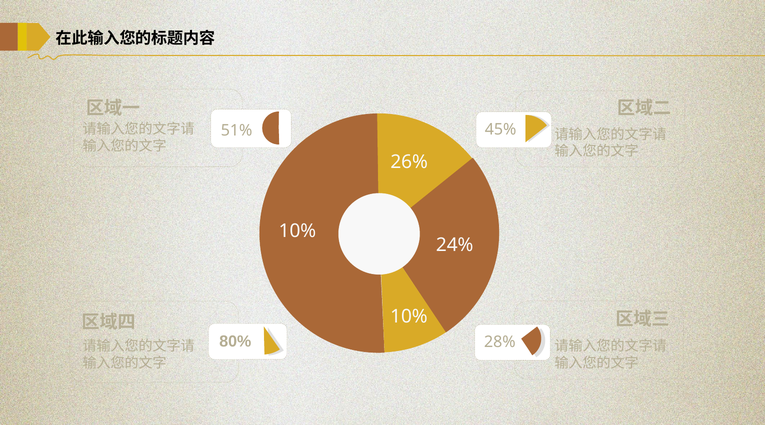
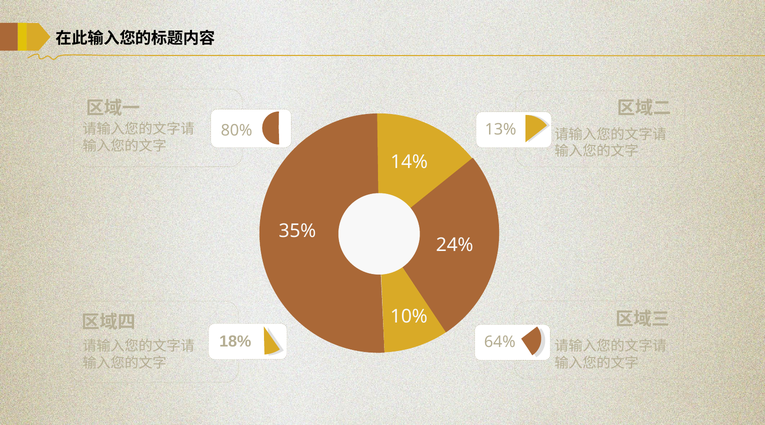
45%: 45% -> 13%
51%: 51% -> 80%
26%: 26% -> 14%
10% at (297, 231): 10% -> 35%
80%: 80% -> 18%
28%: 28% -> 64%
